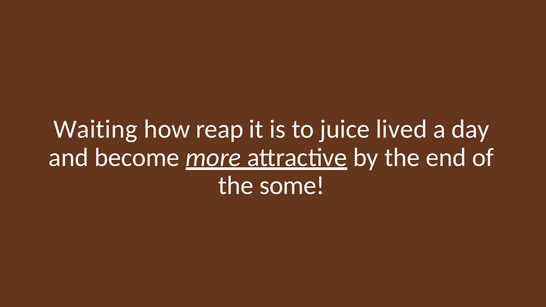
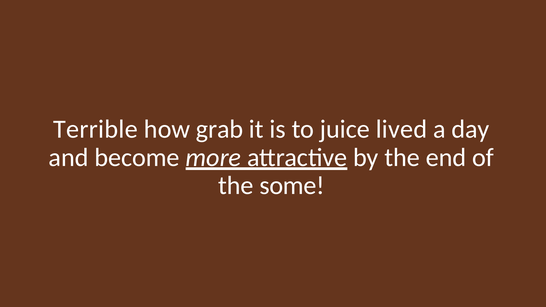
Waiting: Waiting -> Terrible
reap: reap -> grab
